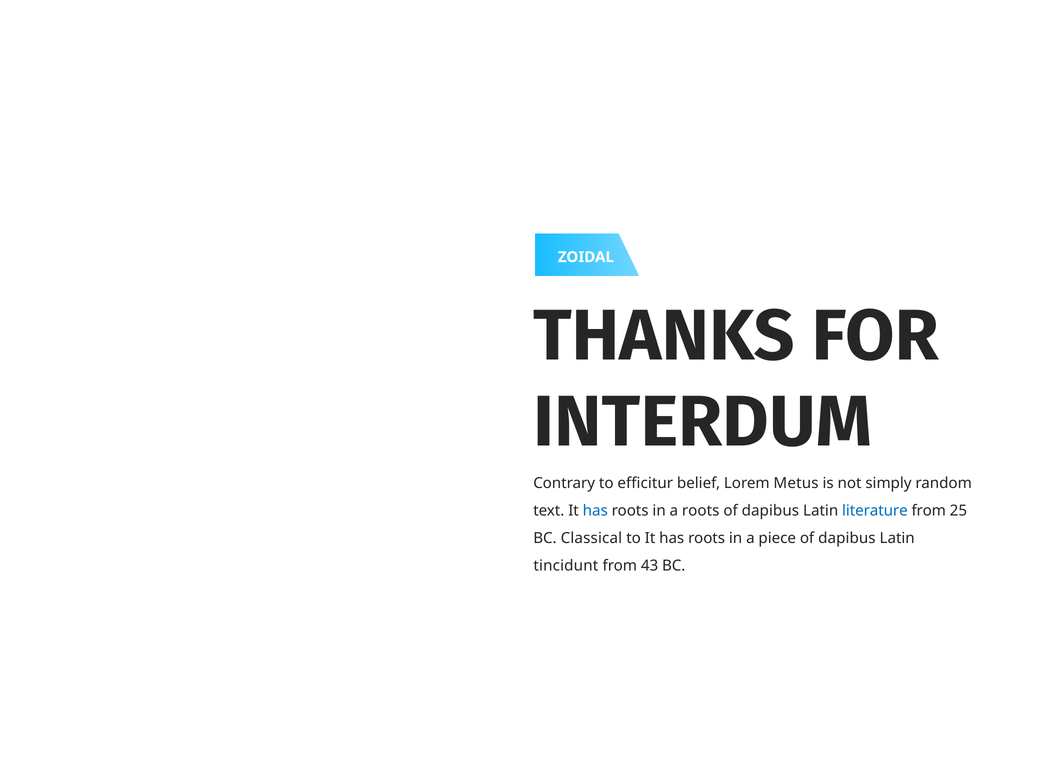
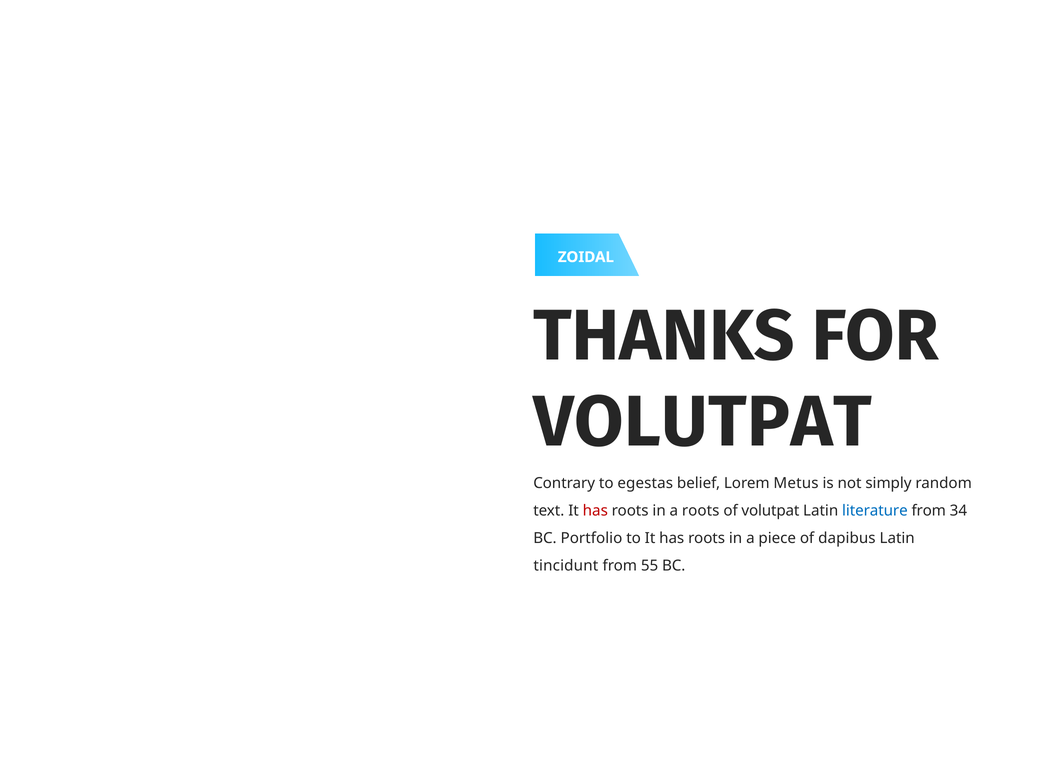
INTERDUM at (703, 422): INTERDUM -> VOLUTPAT
efficitur: efficitur -> egestas
has at (595, 510) colour: blue -> red
dapibus at (770, 510): dapibus -> volutpat
25: 25 -> 34
Classical: Classical -> Portfolio
43: 43 -> 55
